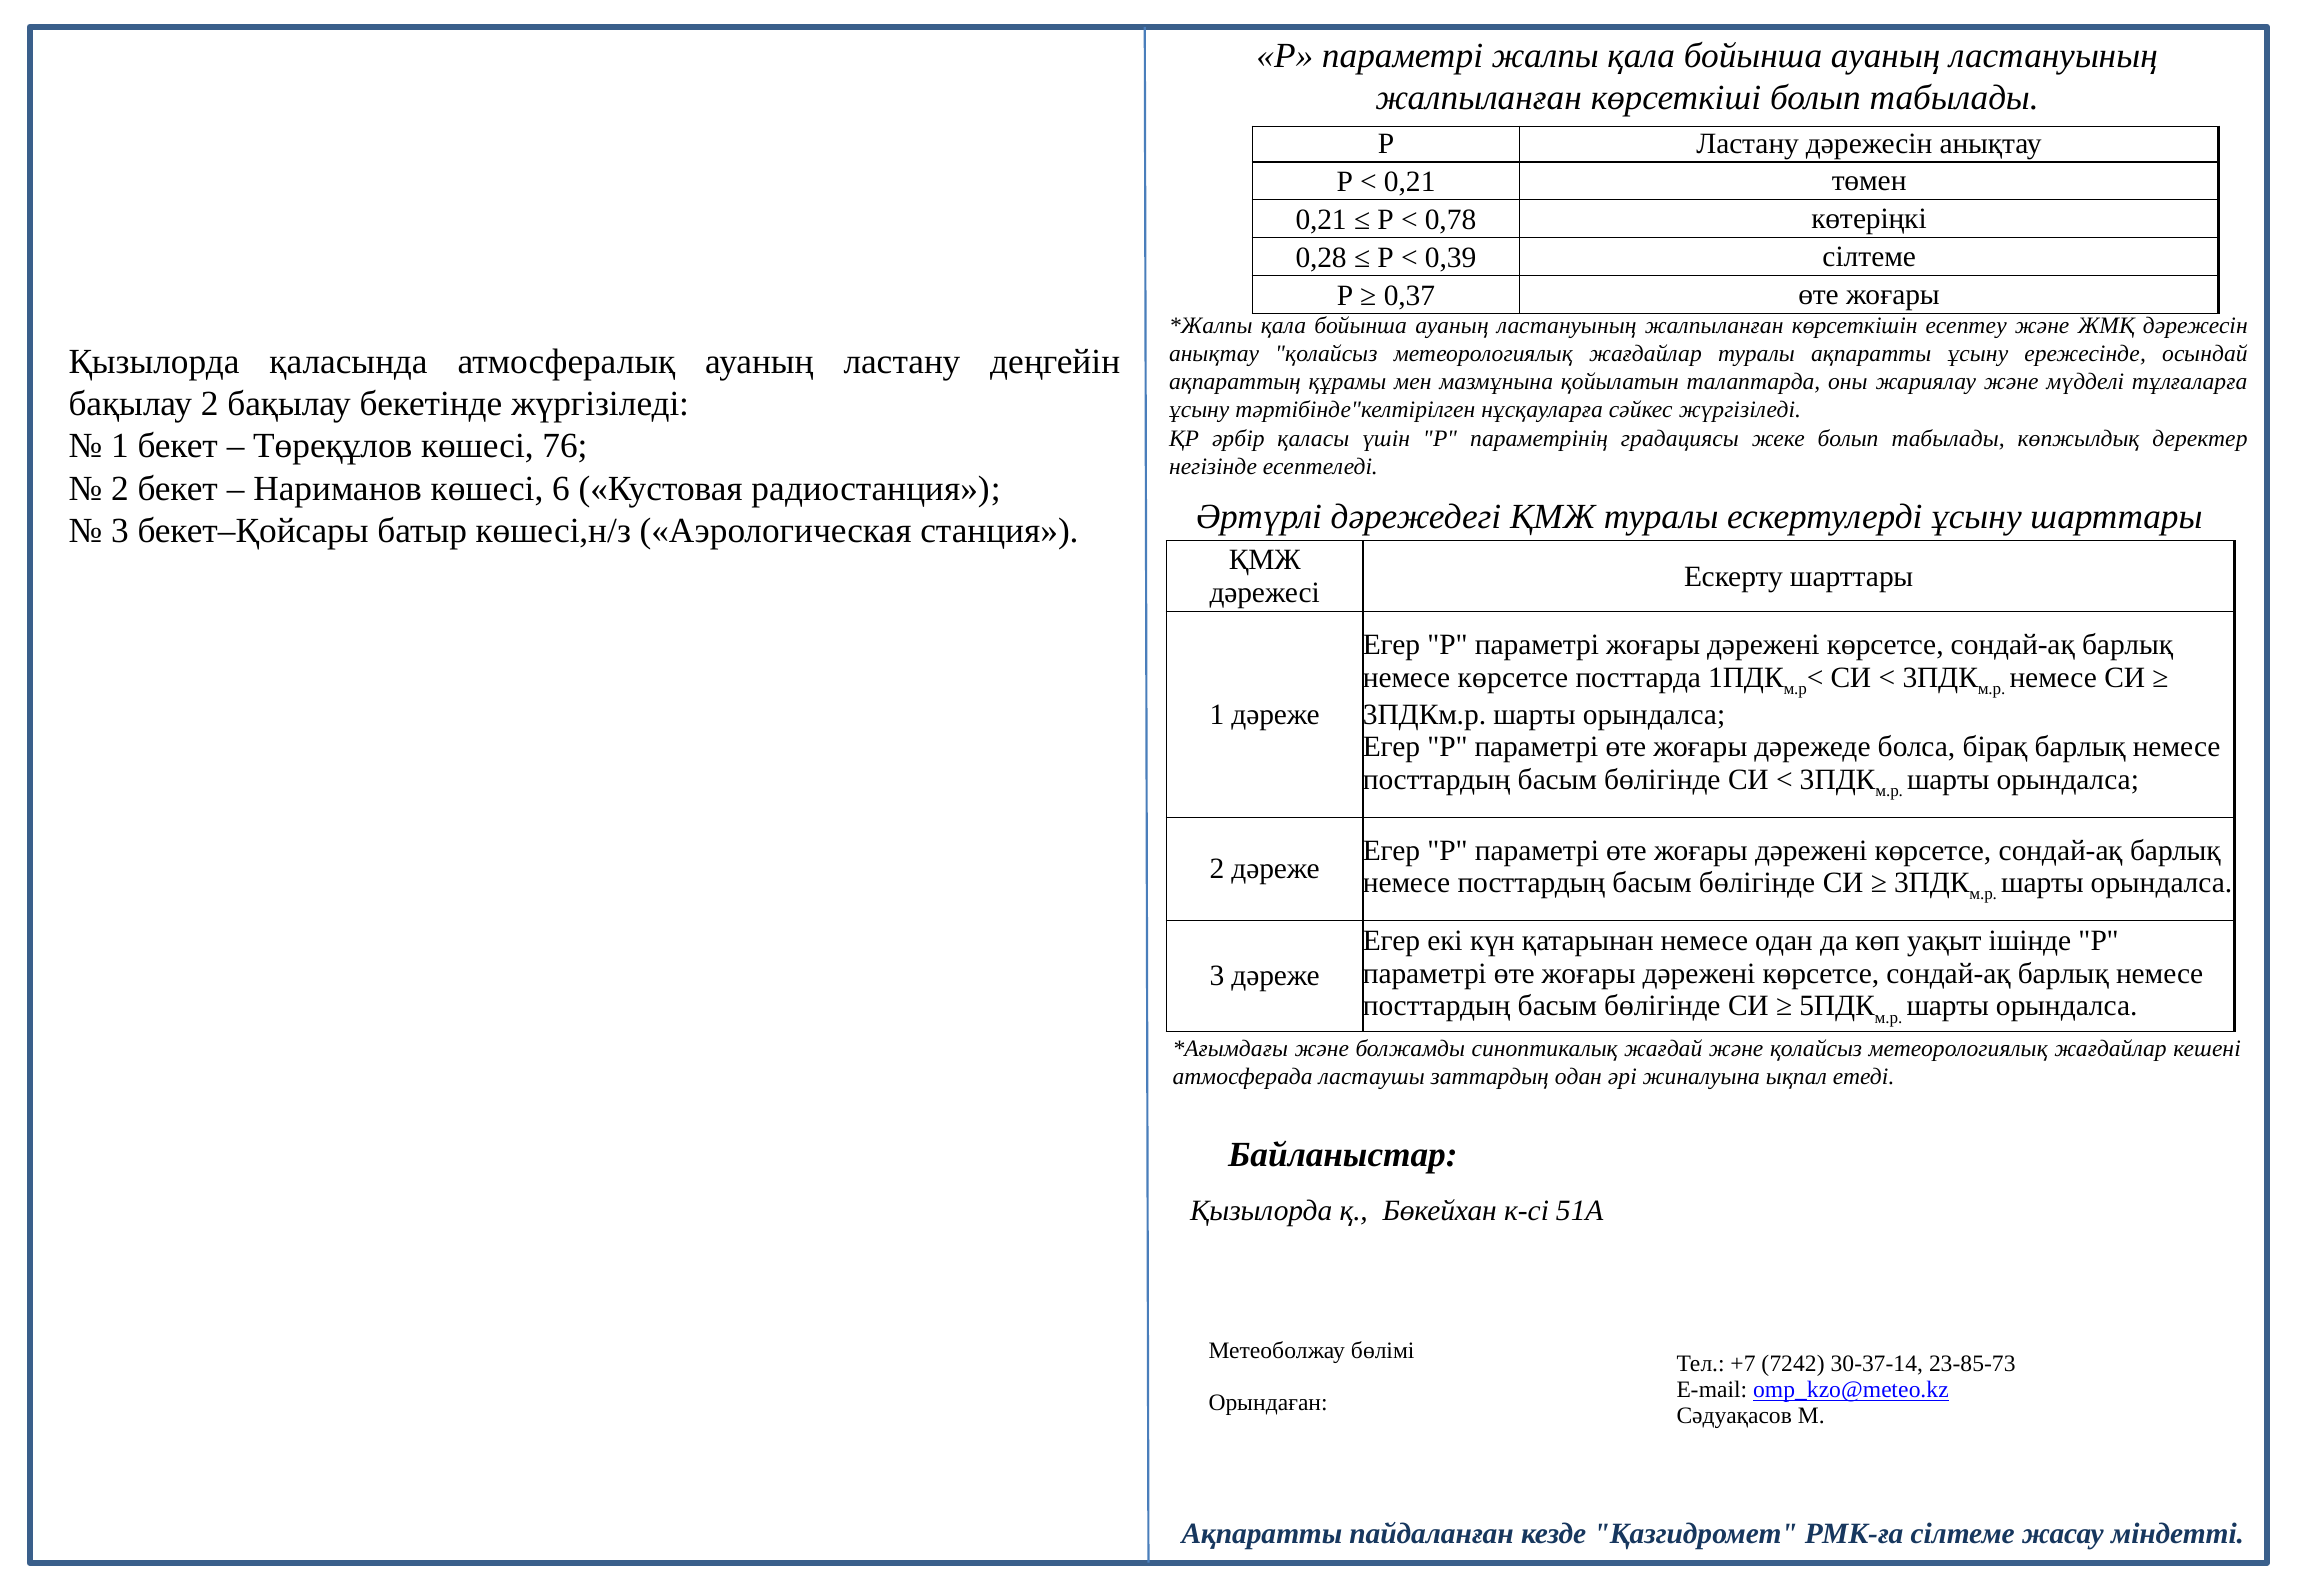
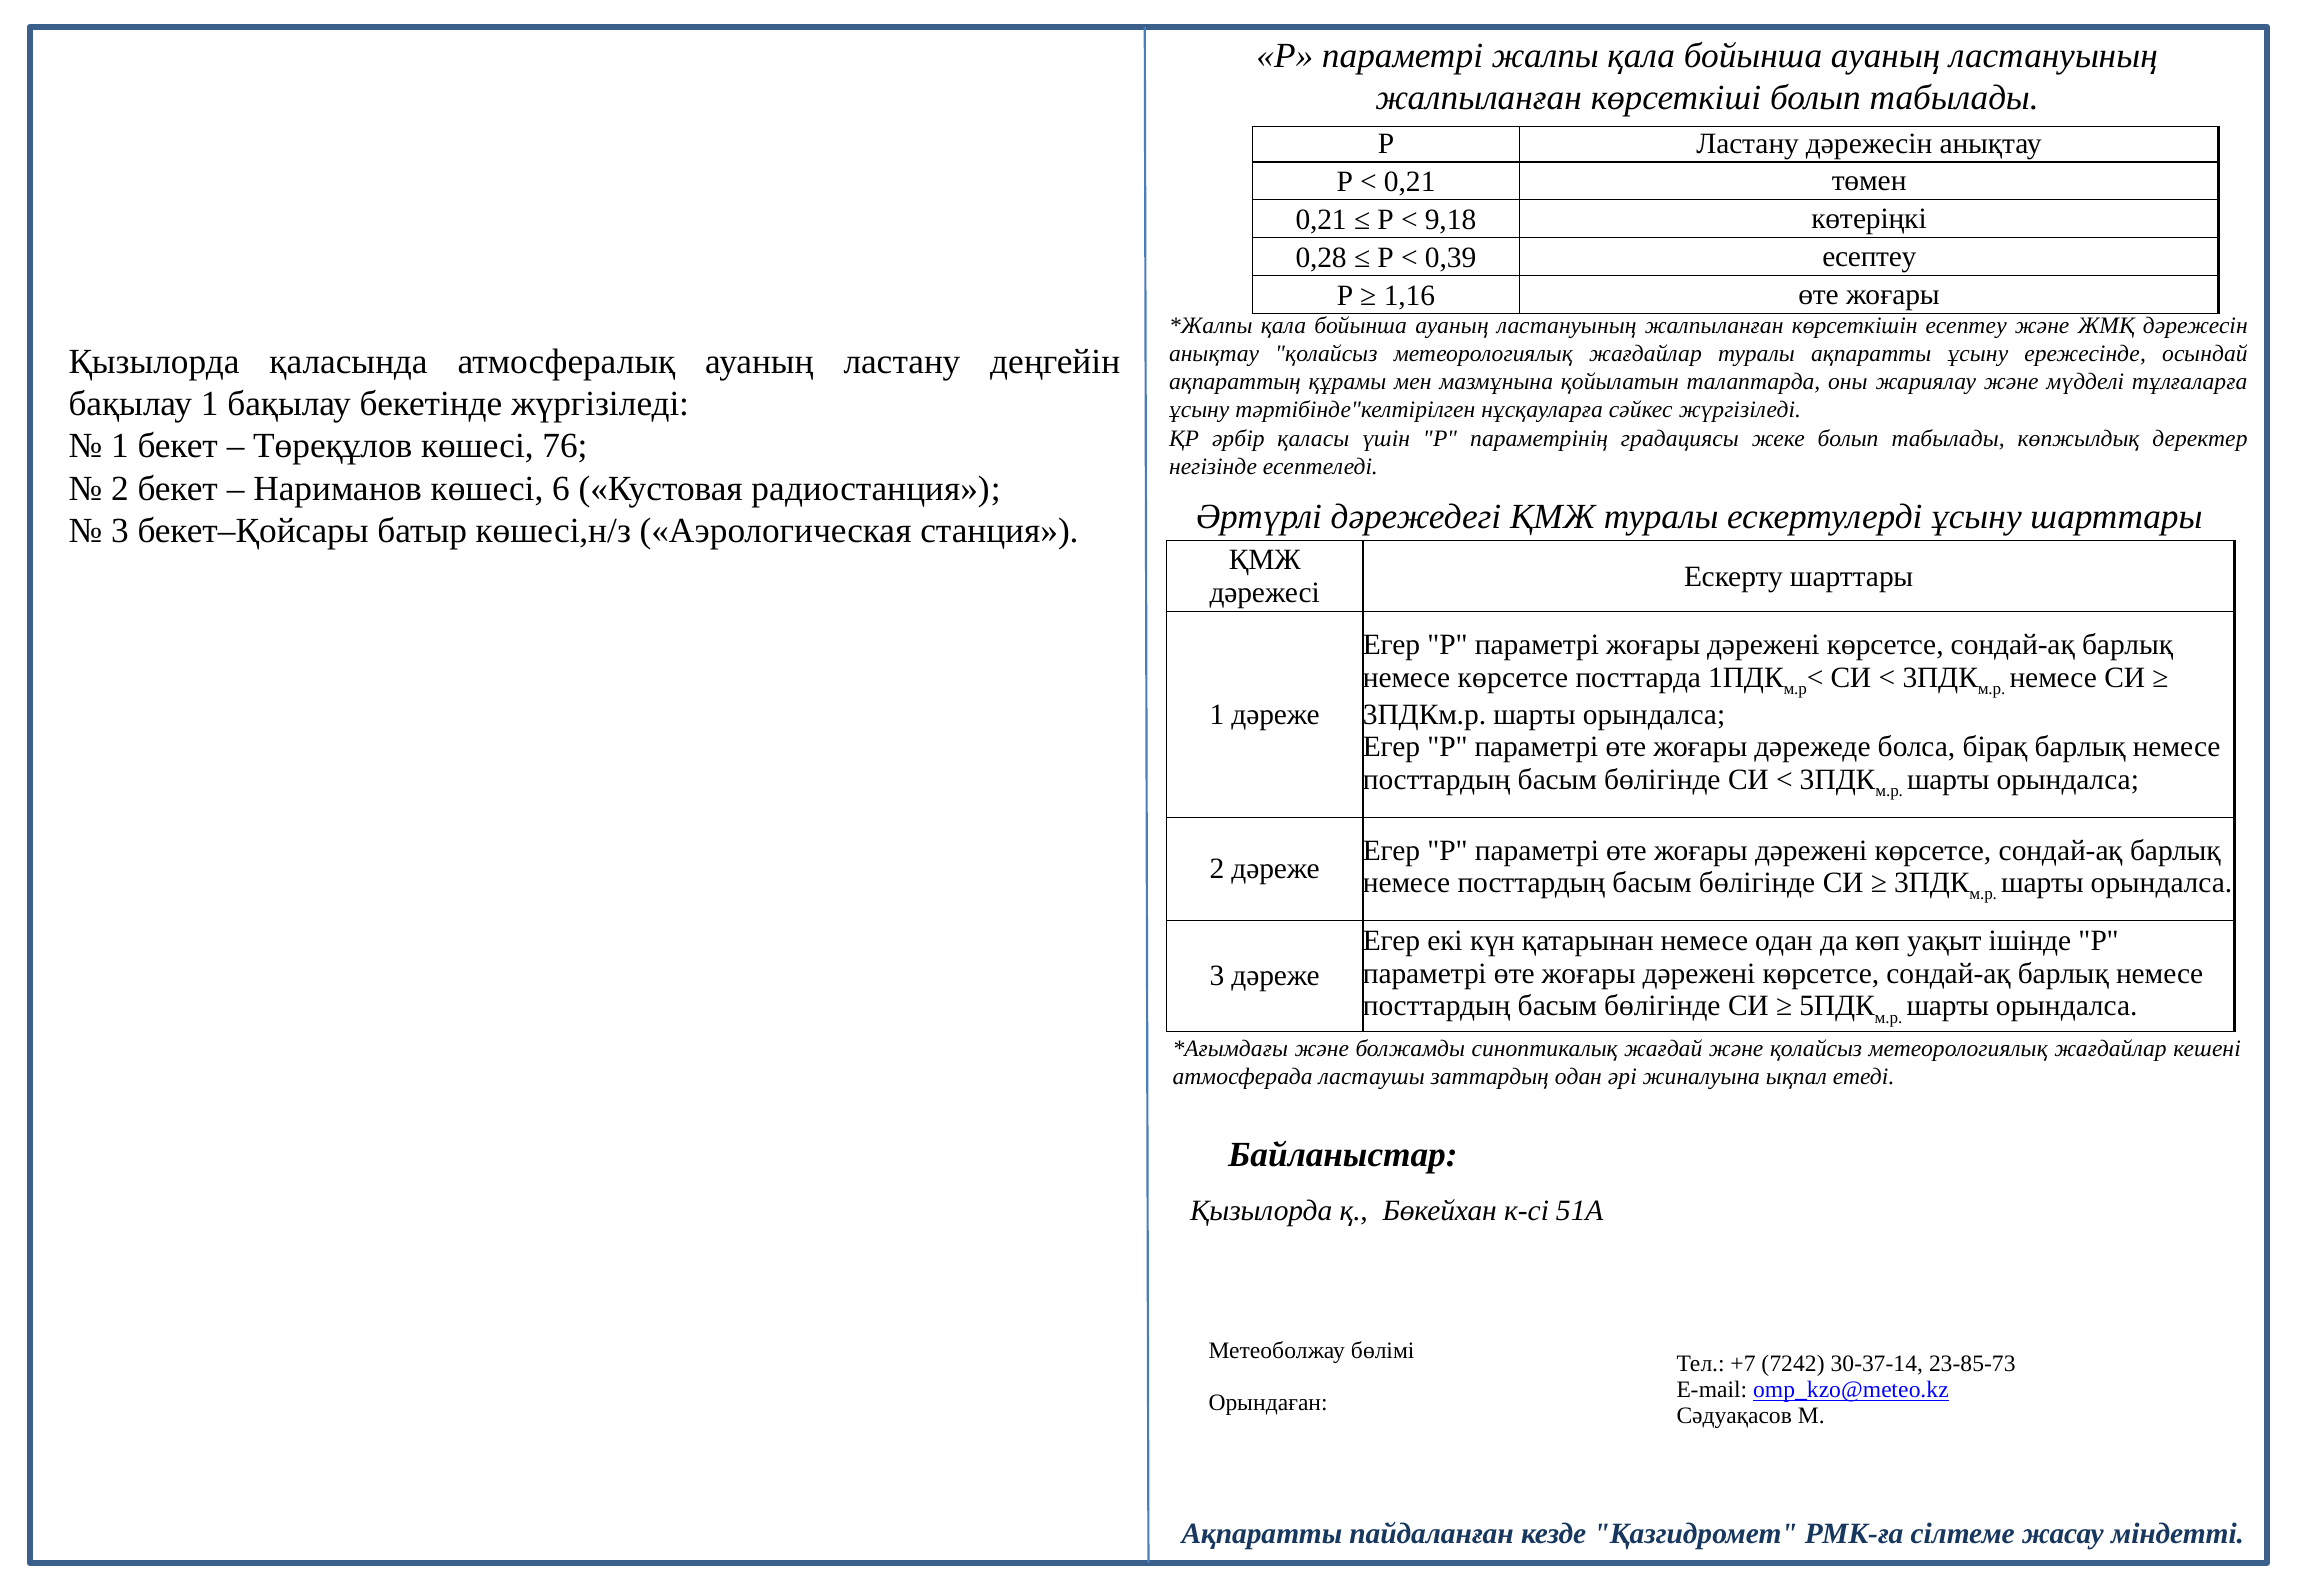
0,78: 0,78 -> 9,18
0,39 сілтеме: сілтеме -> есептеу
0,37: 0,37 -> 1,16
бақылау 2: 2 -> 1
